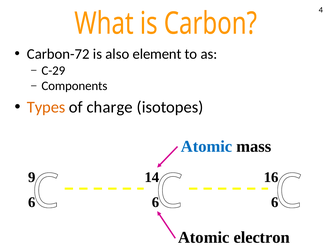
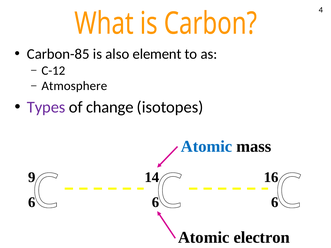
Carbon-72: Carbon-72 -> Carbon-85
C-29: C-29 -> C-12
Components: Components -> Atmosphere
Types colour: orange -> purple
charge: charge -> change
